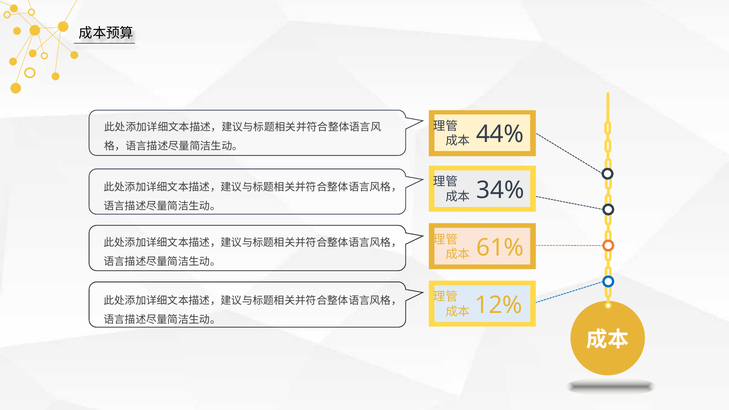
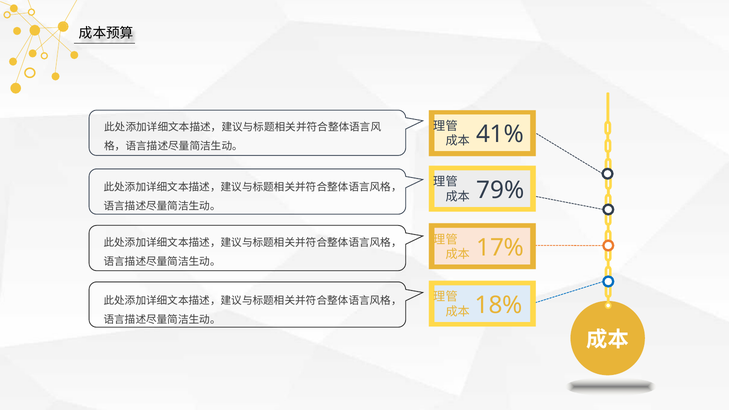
44%: 44% -> 41%
34%: 34% -> 79%
61%: 61% -> 17%
12%: 12% -> 18%
